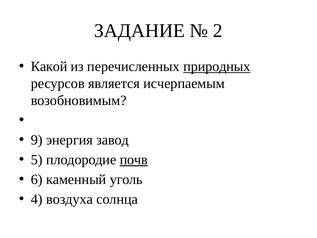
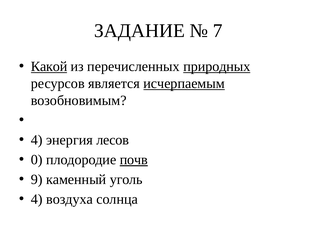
2: 2 -> 7
Какой underline: none -> present
исчерпаемым underline: none -> present
9 at (37, 140): 9 -> 4
завод: завод -> лесов
5: 5 -> 0
6: 6 -> 9
